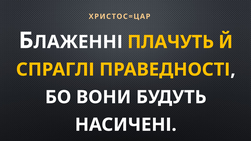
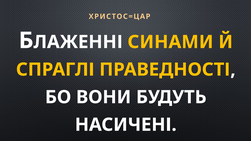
ПЛАЧУТЬ: ПЛАЧУТЬ -> СИНАМИ
